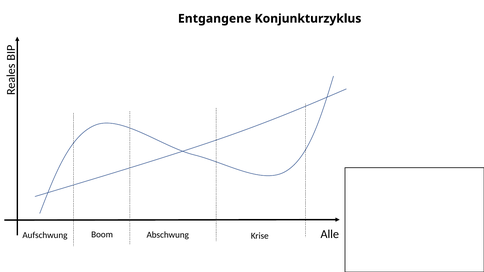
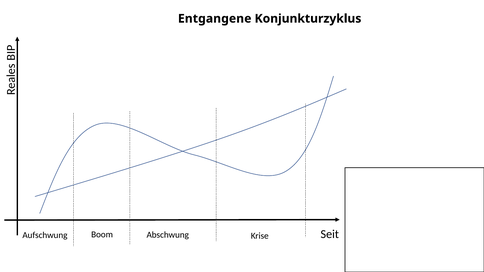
Alle: Alle -> Seit
